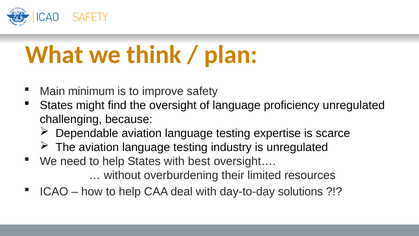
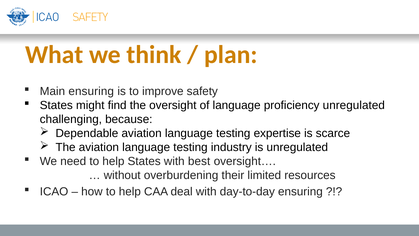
Main minimum: minimum -> ensuring
day-to-day solutions: solutions -> ensuring
